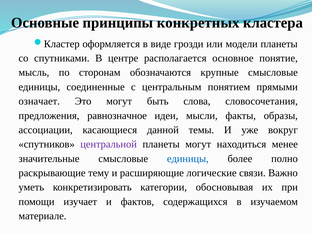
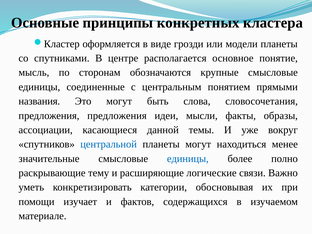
означает: означает -> названия
предложения равнозначное: равнозначное -> предложения
центральной colour: purple -> blue
